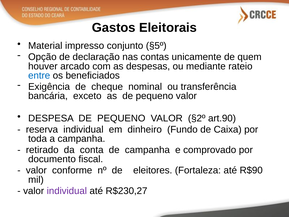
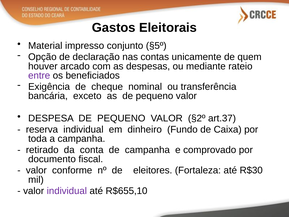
entre colour: blue -> purple
art.90: art.90 -> art.37
R$90: R$90 -> R$30
R$230,27: R$230,27 -> R$655,10
